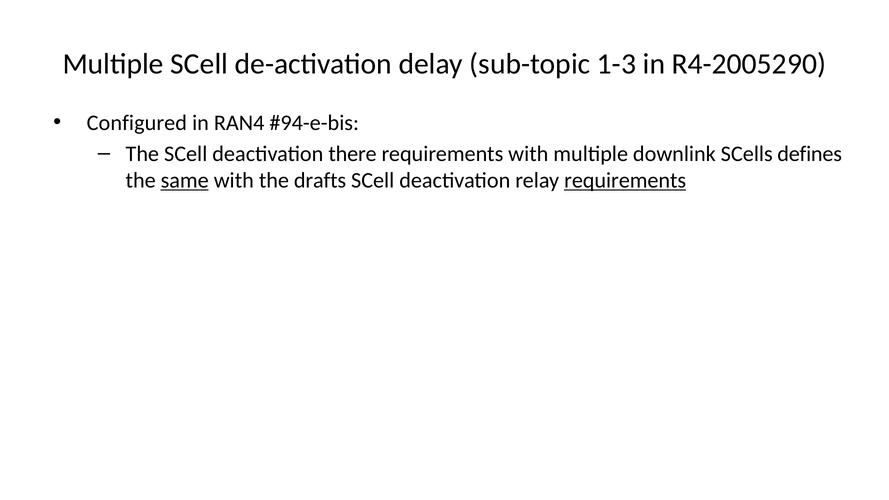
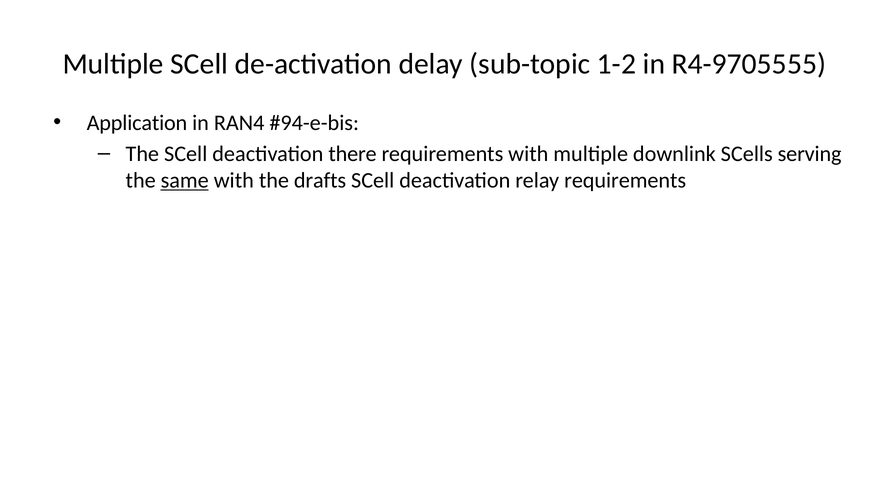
1-3: 1-3 -> 1-2
R4-2005290: R4-2005290 -> R4-9705555
Configured: Configured -> Application
defines: defines -> serving
requirements at (625, 180) underline: present -> none
